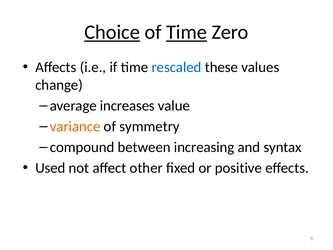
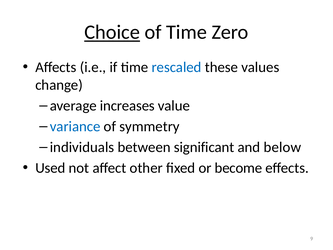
Time at (187, 32) underline: present -> none
variance colour: orange -> blue
compound: compound -> individuals
increasing: increasing -> significant
syntax: syntax -> below
positive: positive -> become
